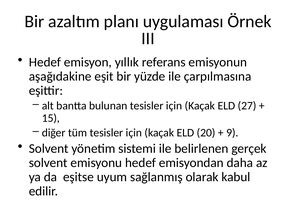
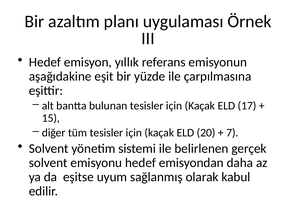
27: 27 -> 17
9: 9 -> 7
